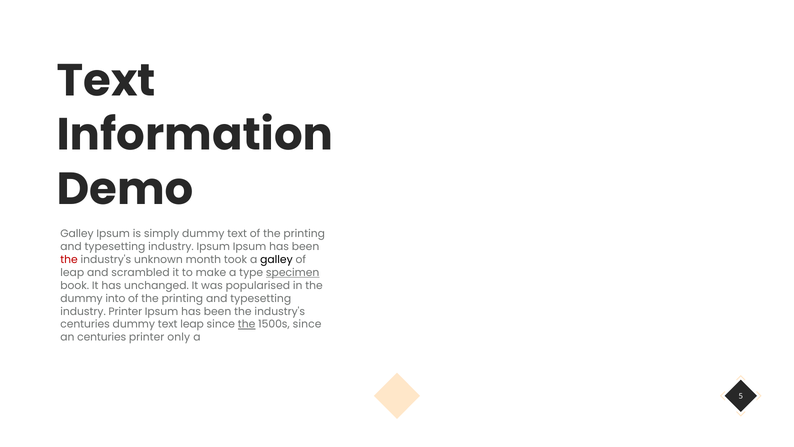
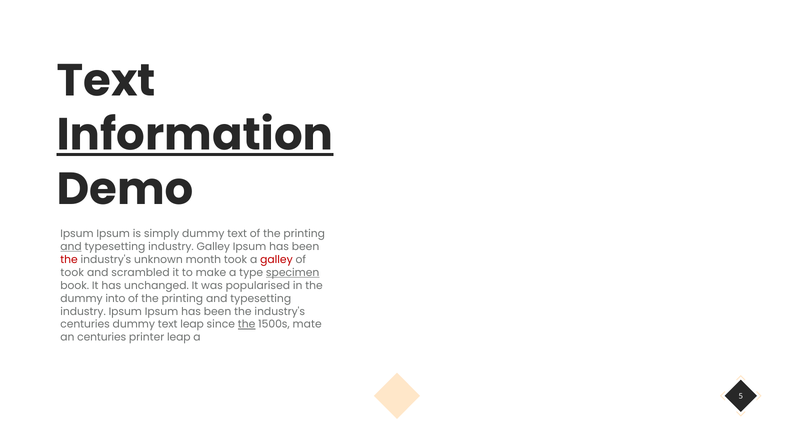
Information underline: none -> present
Galley at (77, 234): Galley -> Ipsum
and at (71, 247) underline: none -> present
industry Ipsum: Ipsum -> Galley
galley at (276, 259) colour: black -> red
leap at (72, 272): leap -> took
industry Printer: Printer -> Ipsum
1500s since: since -> mate
printer only: only -> leap
